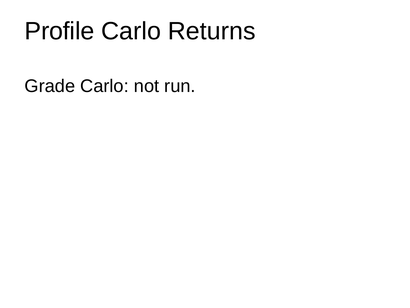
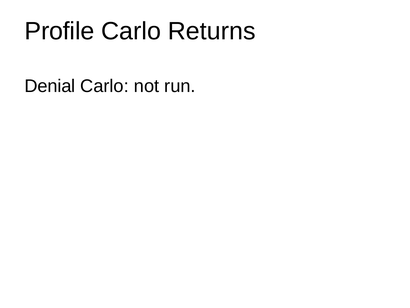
Grade: Grade -> Denial
